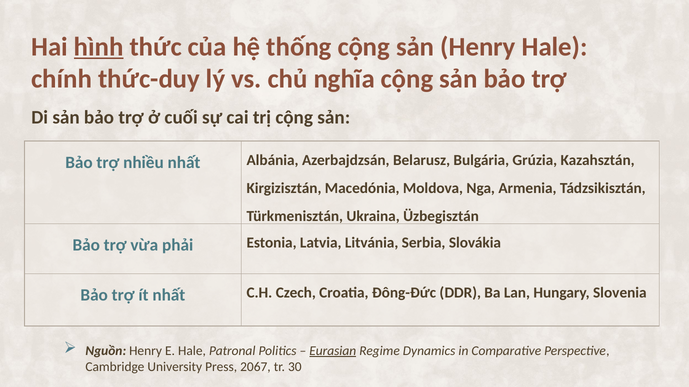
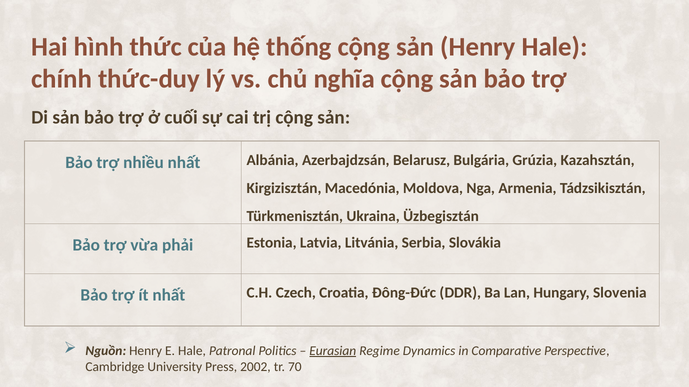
hình underline: present -> none
2067: 2067 -> 2002
30: 30 -> 70
